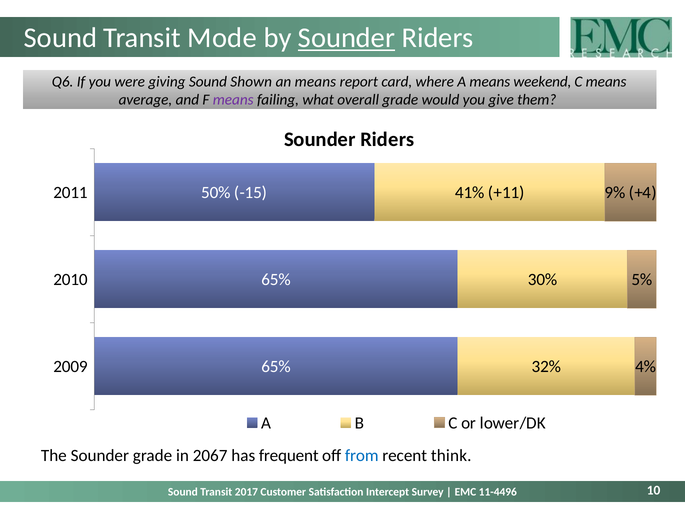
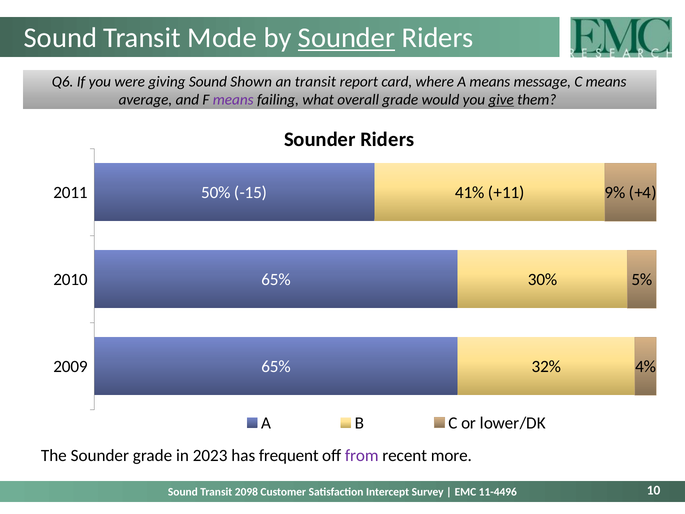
an means: means -> transit
weekend: weekend -> message
give underline: none -> present
2067: 2067 -> 2023
from colour: blue -> purple
think: think -> more
2017: 2017 -> 2098
